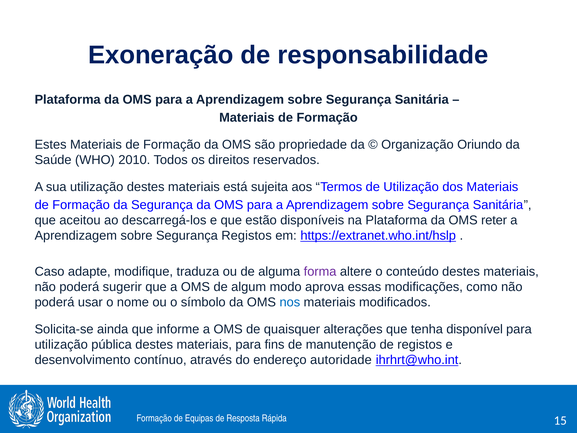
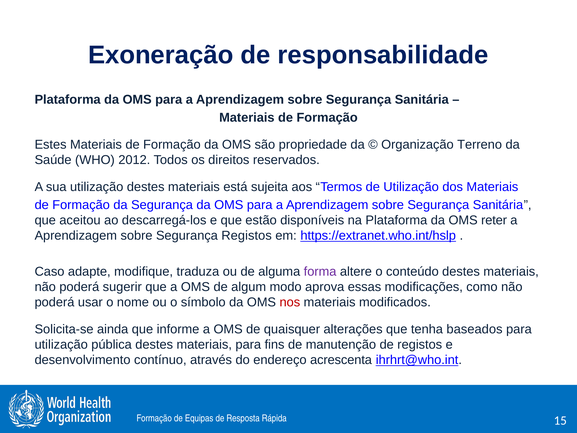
Oriundo: Oriundo -> Terreno
2010: 2010 -> 2012
nos colour: blue -> red
disponível: disponível -> baseados
autoridade: autoridade -> acrescenta
